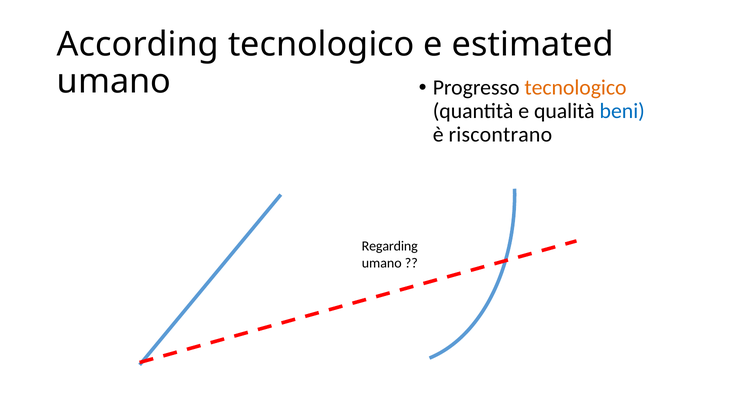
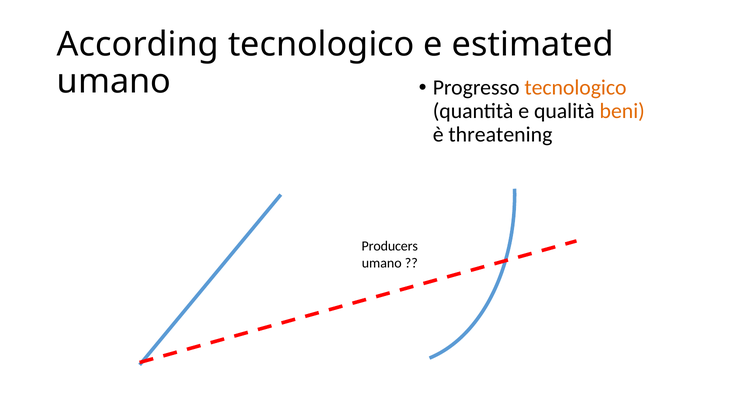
beni colour: blue -> orange
riscontrano: riscontrano -> threatening
Regarding: Regarding -> Producers
